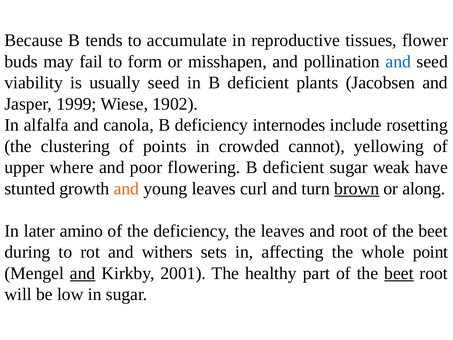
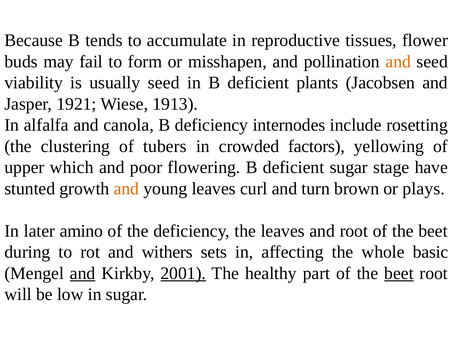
and at (398, 62) colour: blue -> orange
1999: 1999 -> 1921
1902: 1902 -> 1913
points: points -> tubers
cannot: cannot -> factors
where: where -> which
weak: weak -> stage
brown underline: present -> none
along: along -> plays
point: point -> basic
2001 underline: none -> present
